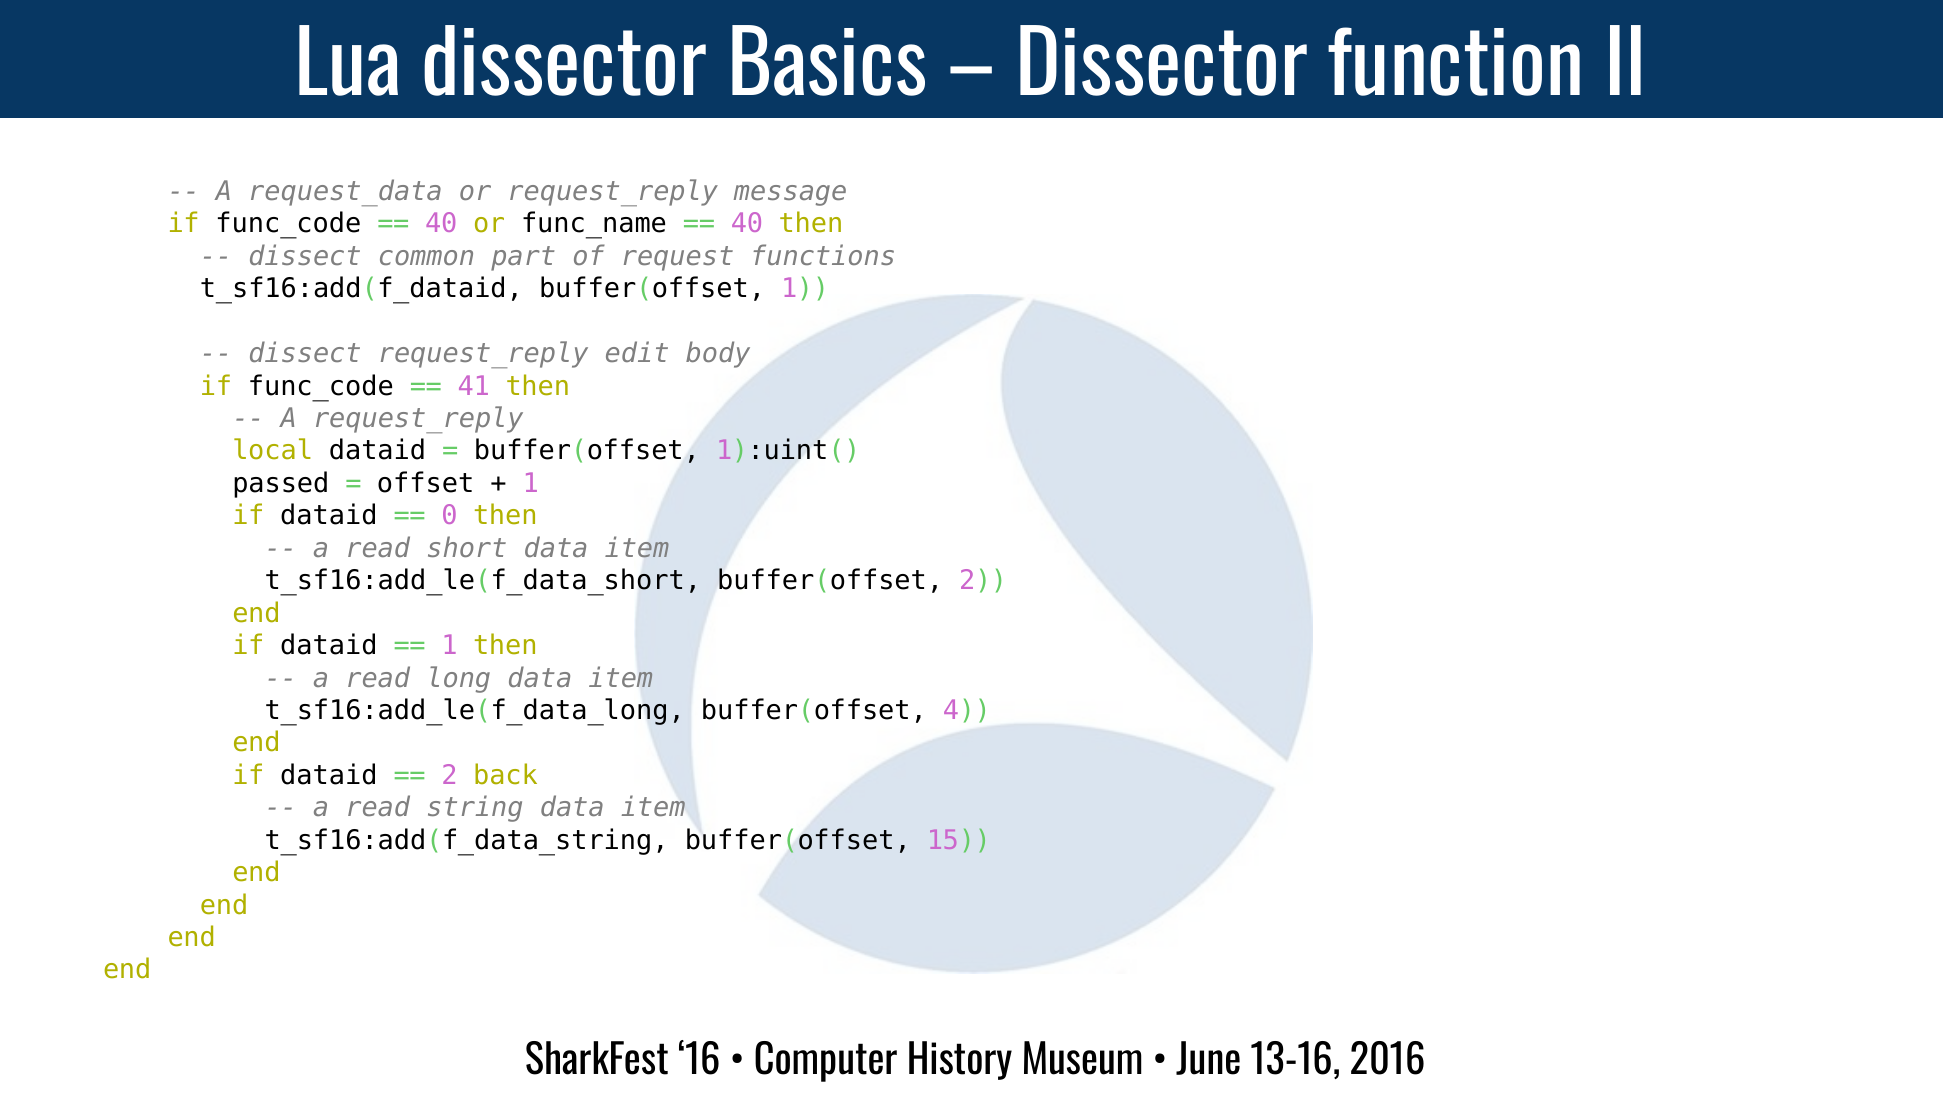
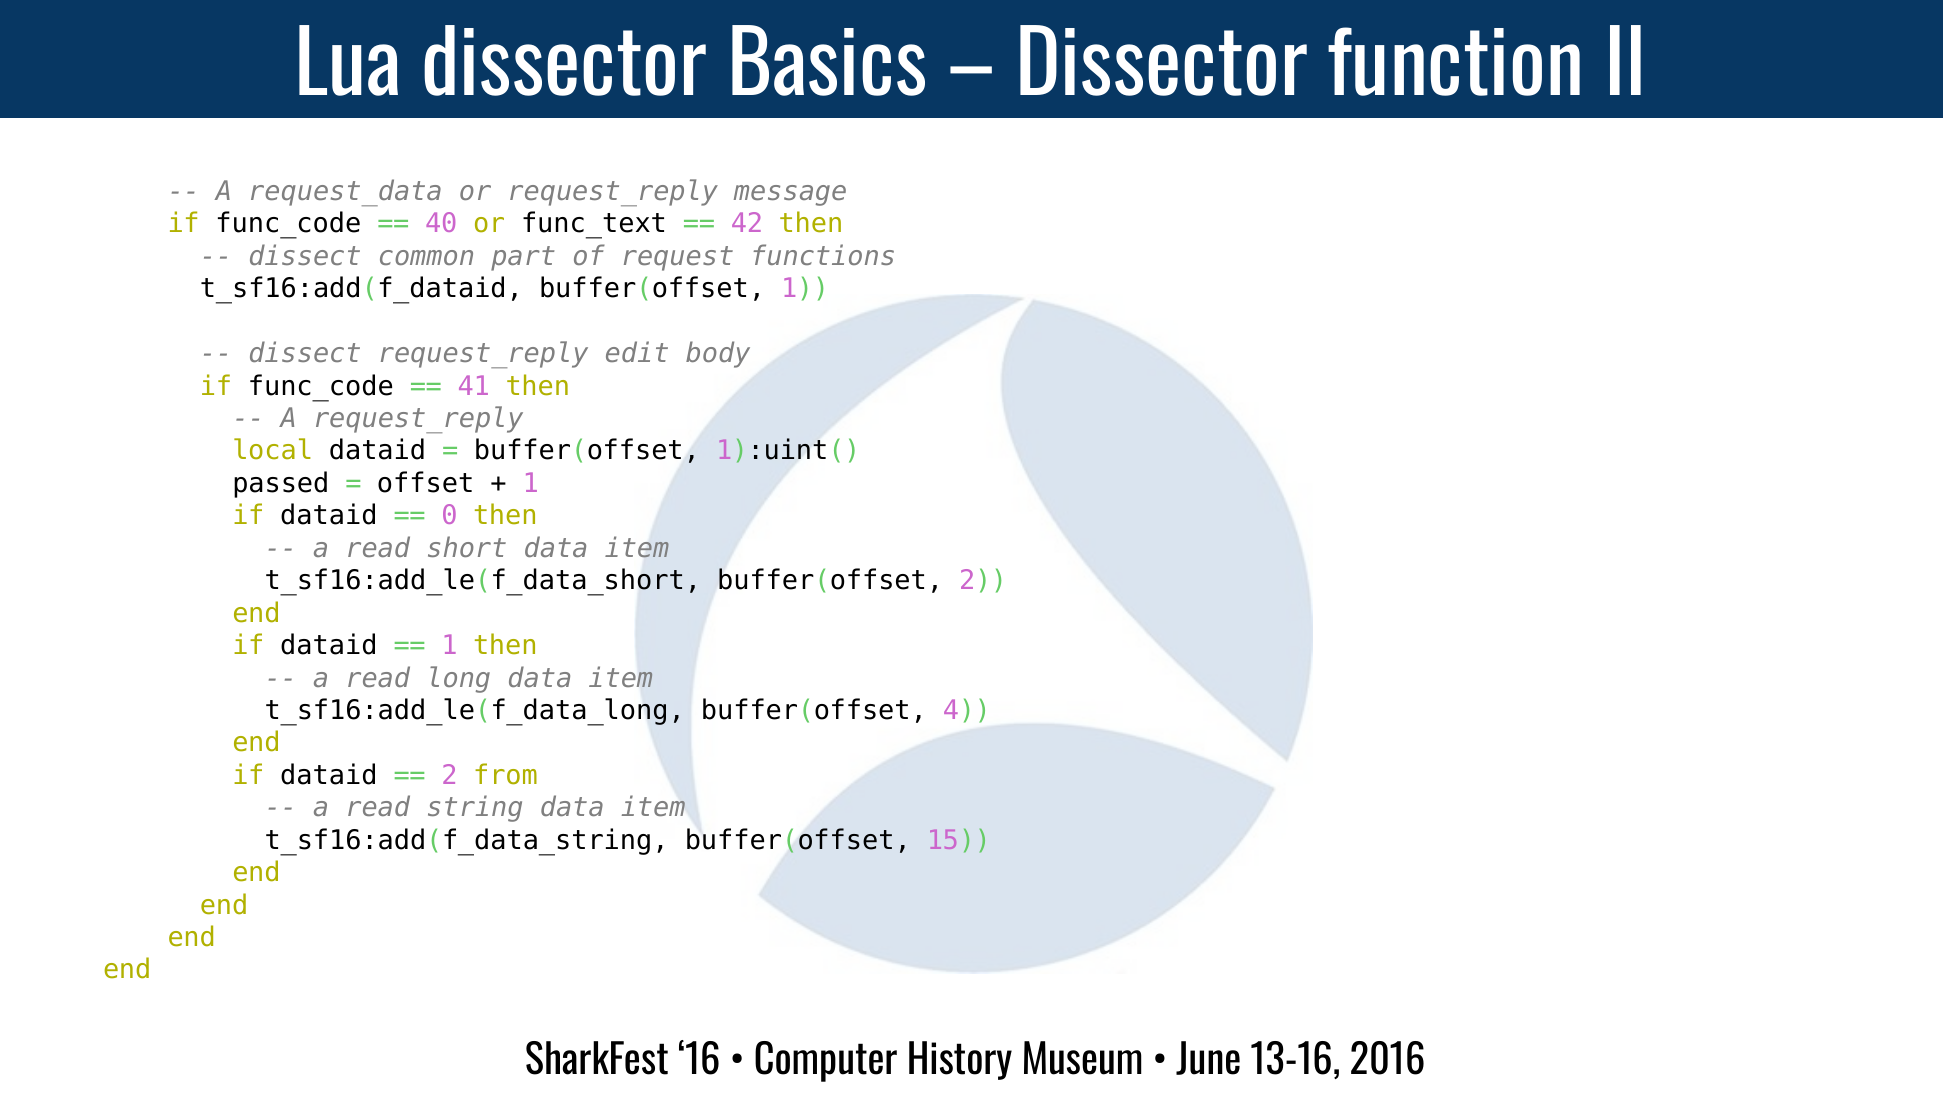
func_name: func_name -> func_text
40 at (747, 224): 40 -> 42
back: back -> from
